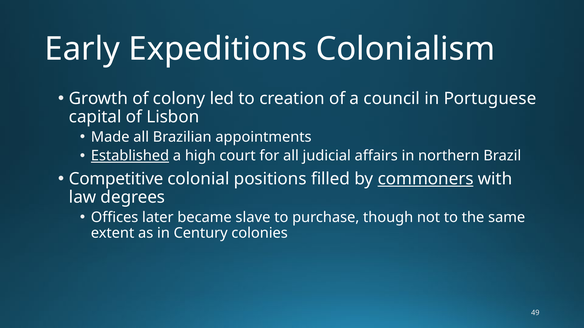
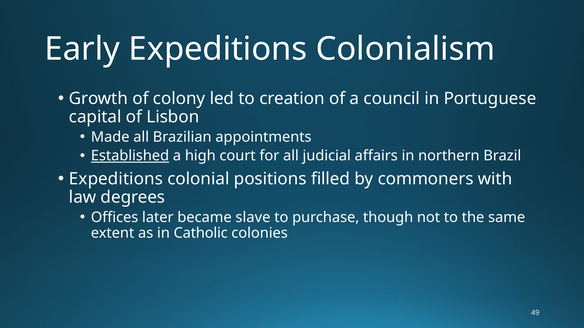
Competitive at (116, 179): Competitive -> Expeditions
commoners underline: present -> none
Century: Century -> Catholic
